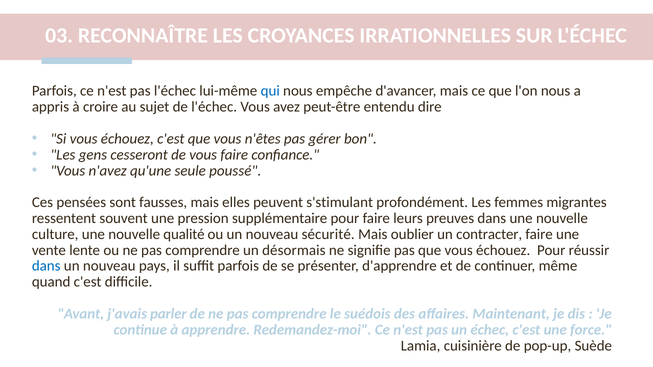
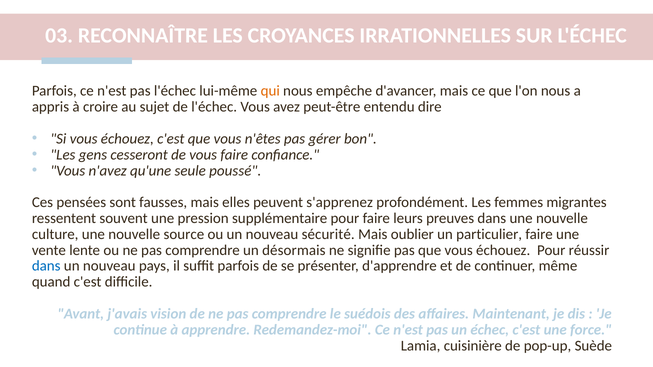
qui colour: blue -> orange
s'stimulant: s'stimulant -> s'apprenez
qualité: qualité -> source
contracter: contracter -> particulier
parler: parler -> vision
